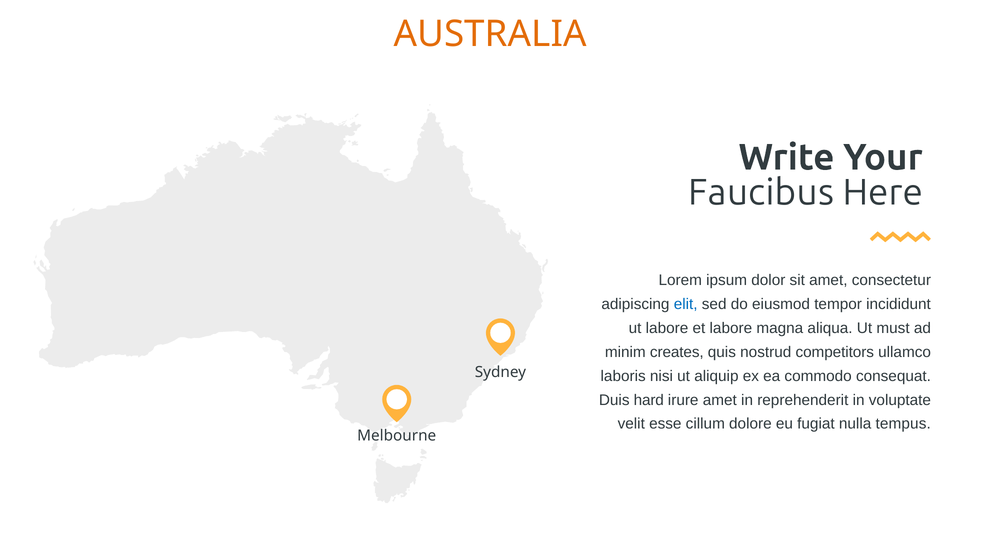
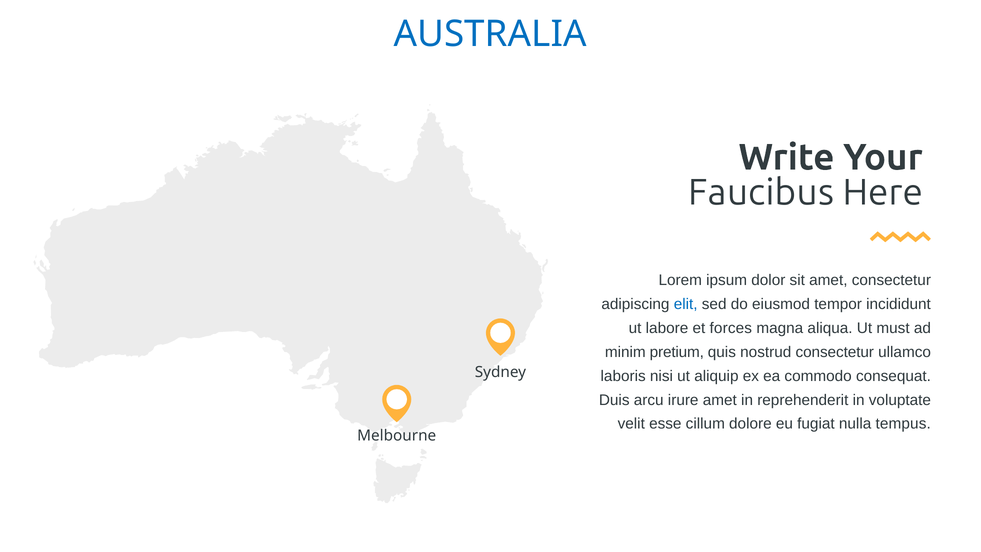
AUSTRALIA colour: orange -> blue
et labore: labore -> forces
creates: creates -> pretium
nostrud competitors: competitors -> consectetur
hard: hard -> arcu
